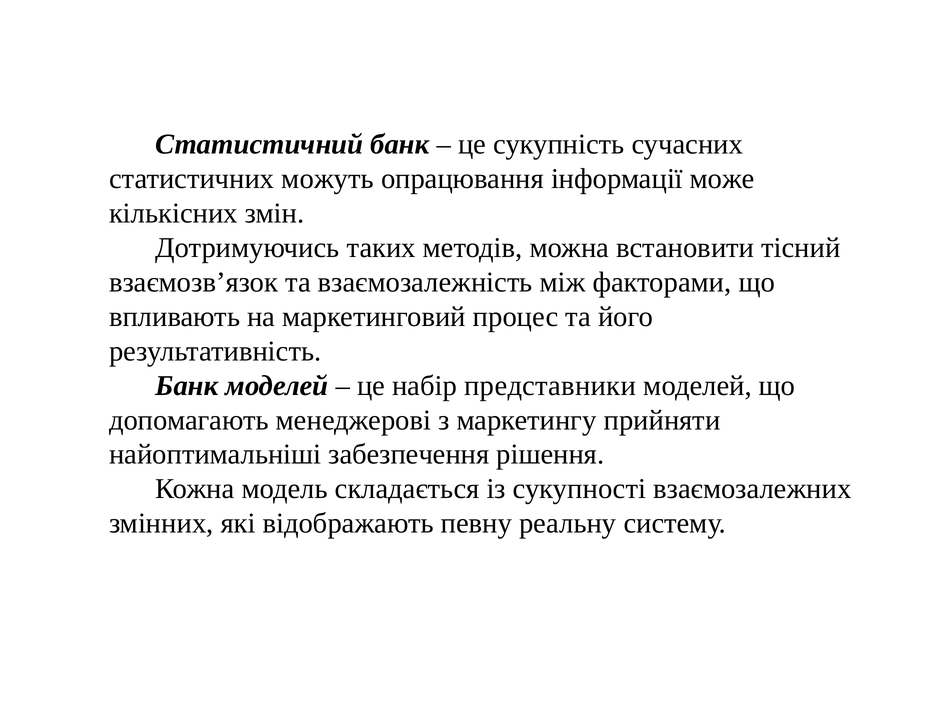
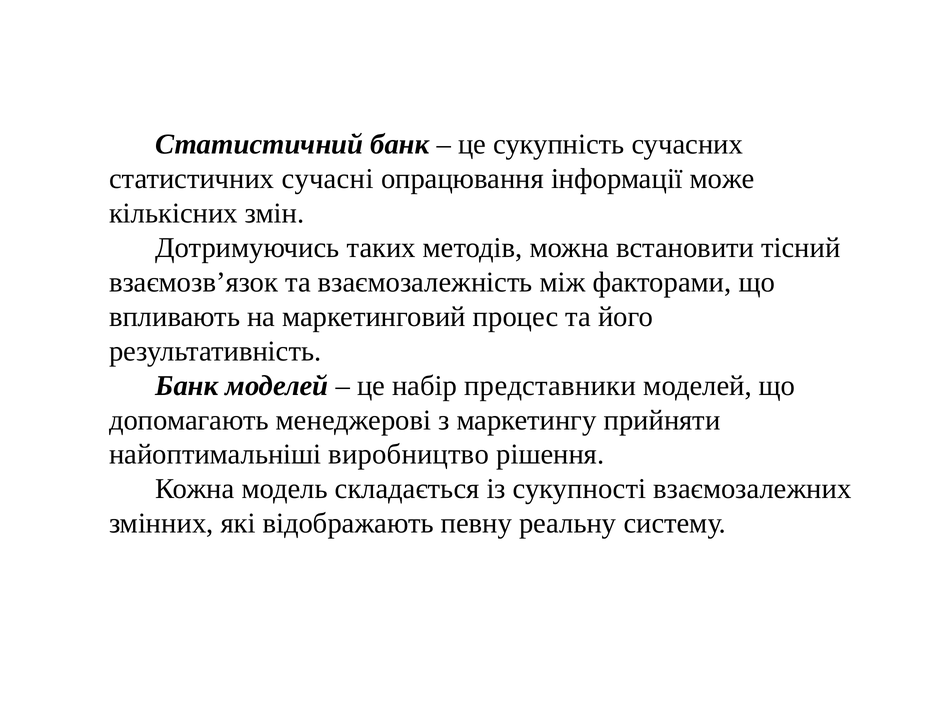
можуть: можуть -> сучaсні
забезпечення: забезпечення -> виробництво
